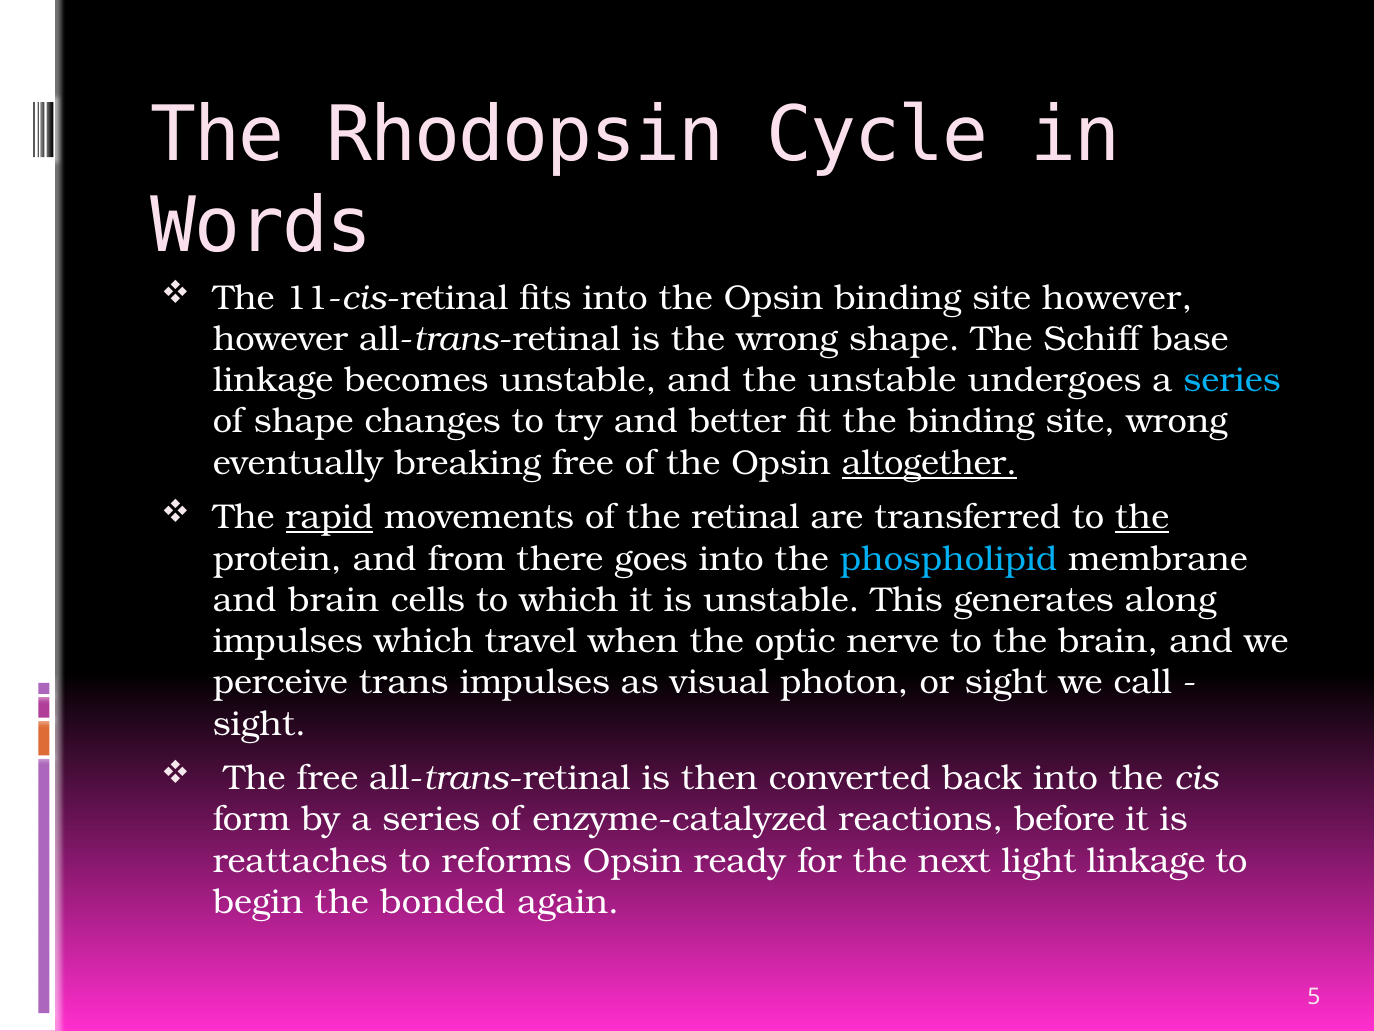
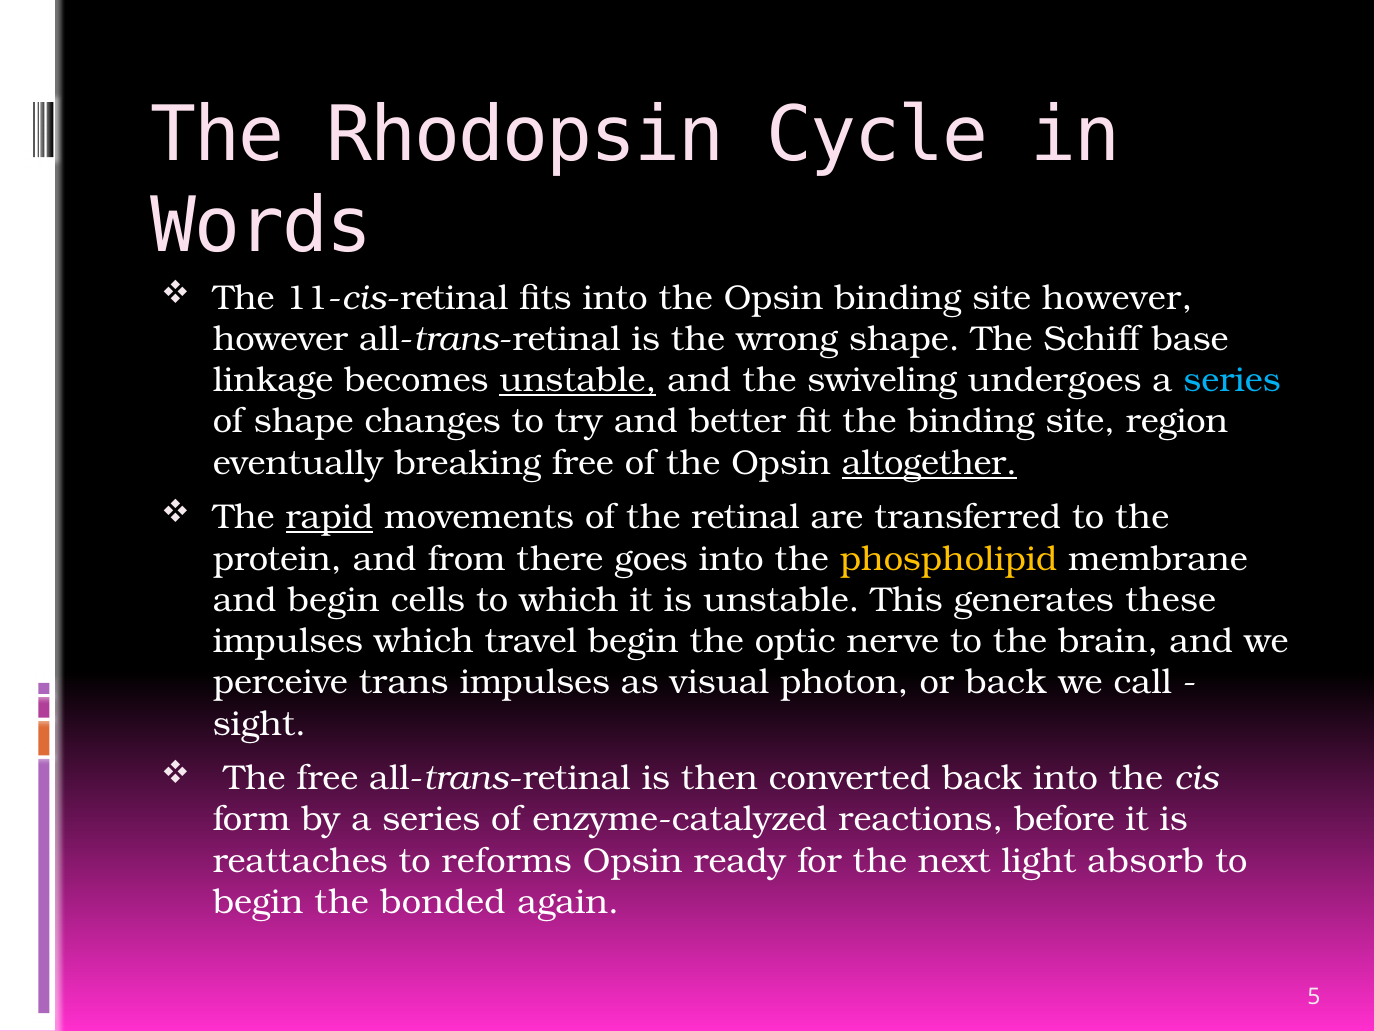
unstable at (578, 380) underline: none -> present
the unstable: unstable -> swiveling
site wrong: wrong -> region
the at (1142, 517) underline: present -> none
phospholipid colour: light blue -> yellow
and brain: brain -> begin
along: along -> these
travel when: when -> begin
or sight: sight -> back
light linkage: linkage -> absorb
